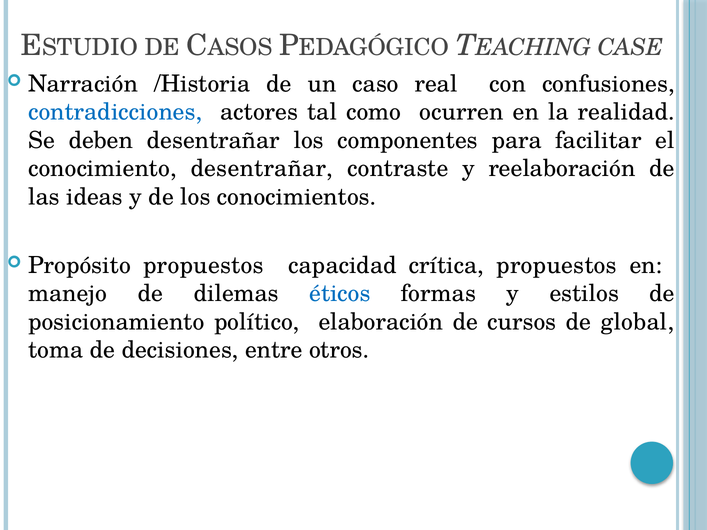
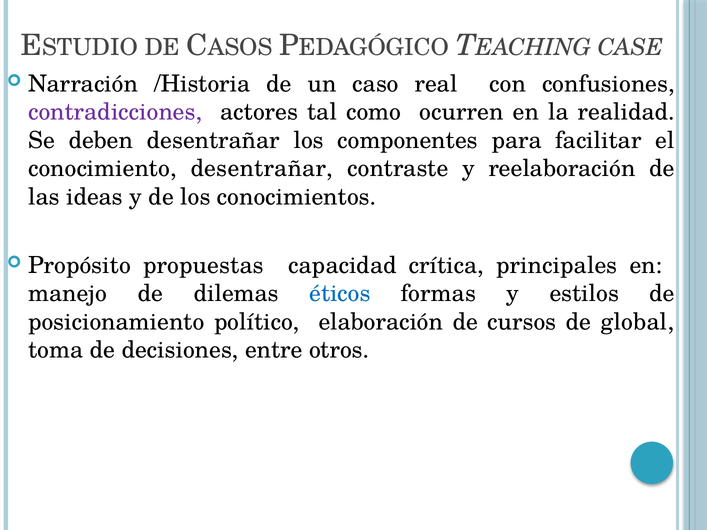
contradicciones colour: blue -> purple
Propósito propuestos: propuestos -> propuestas
crítica propuestos: propuestos -> principales
